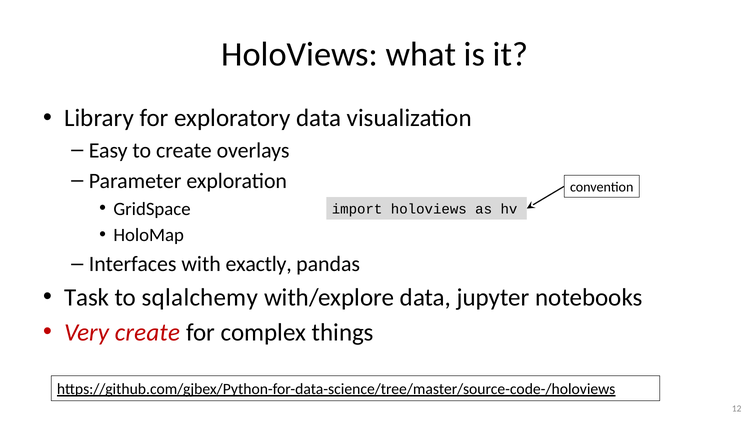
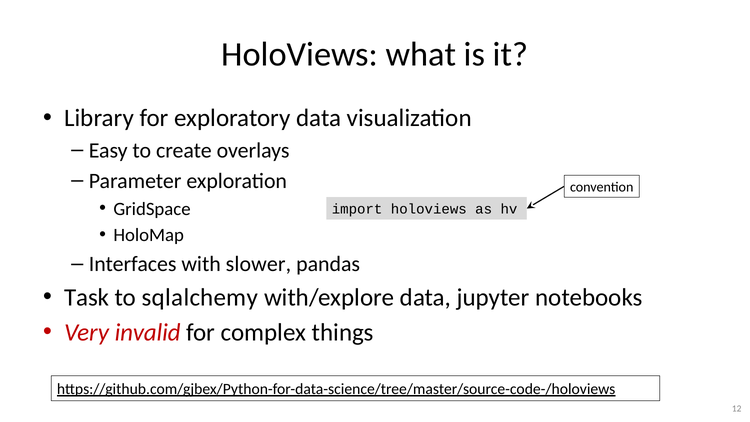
exactly: exactly -> slower
Very create: create -> invalid
